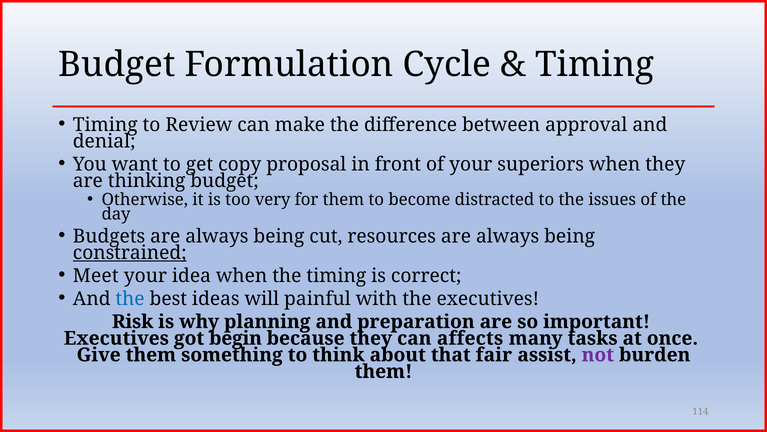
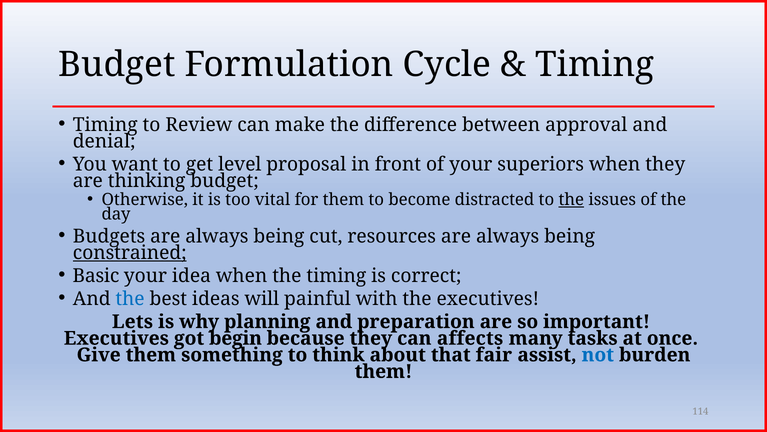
copy: copy -> level
very: very -> vital
the at (571, 200) underline: none -> present
Meet: Meet -> Basic
Risk: Risk -> Lets
not colour: purple -> blue
